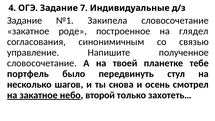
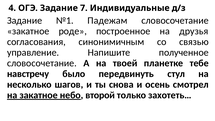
Закипела: Закипела -> Падежам
глядел: глядел -> друзья
портфель: портфель -> навстречу
